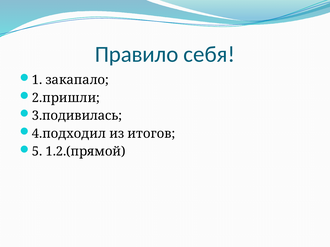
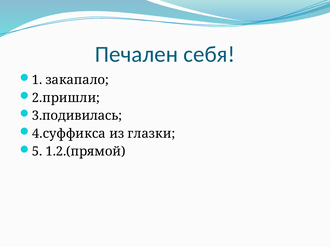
Правило: Правило -> Печален
4.подходил: 4.подходил -> 4.суффикса
итогов: итогов -> глазки
